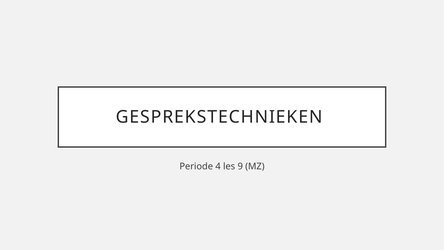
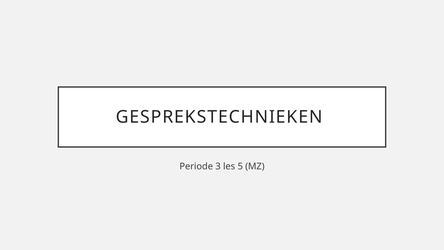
4: 4 -> 3
9: 9 -> 5
